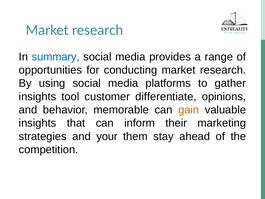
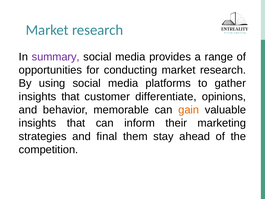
summary colour: blue -> purple
tool at (70, 96): tool -> that
your: your -> final
